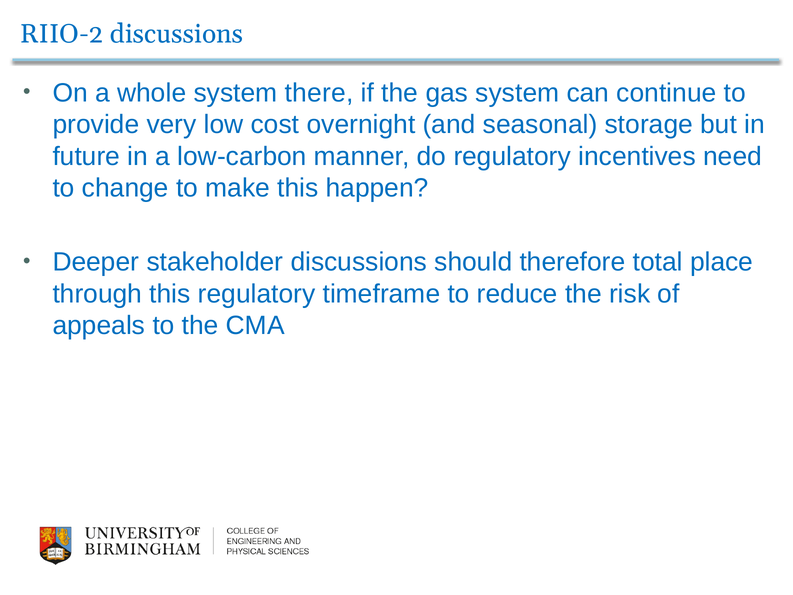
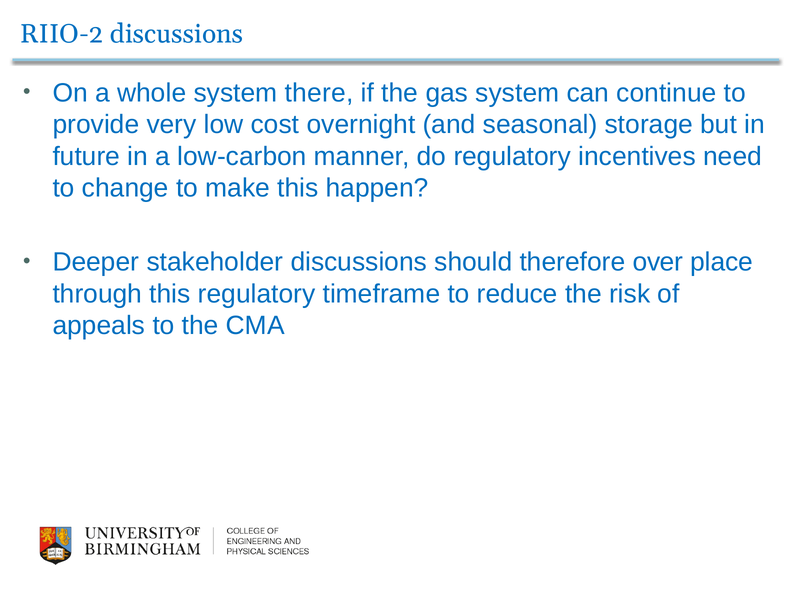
total: total -> over
